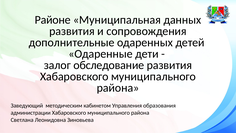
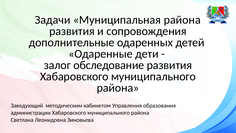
Районе: Районе -> Задачи
Муниципальная данных: данных -> района
